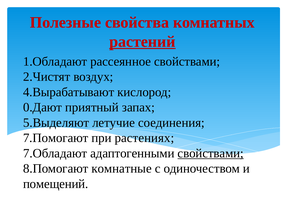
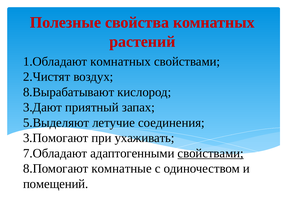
растений underline: present -> none
1.Обладают рассеянное: рассеянное -> комнатных
4.Вырабатывают: 4.Вырабатывают -> 8.Вырабатывают
0.Дают: 0.Дают -> 3.Дают
7.Помогают: 7.Помогают -> 3.Помогают
растениях: растениях -> ухаживать
